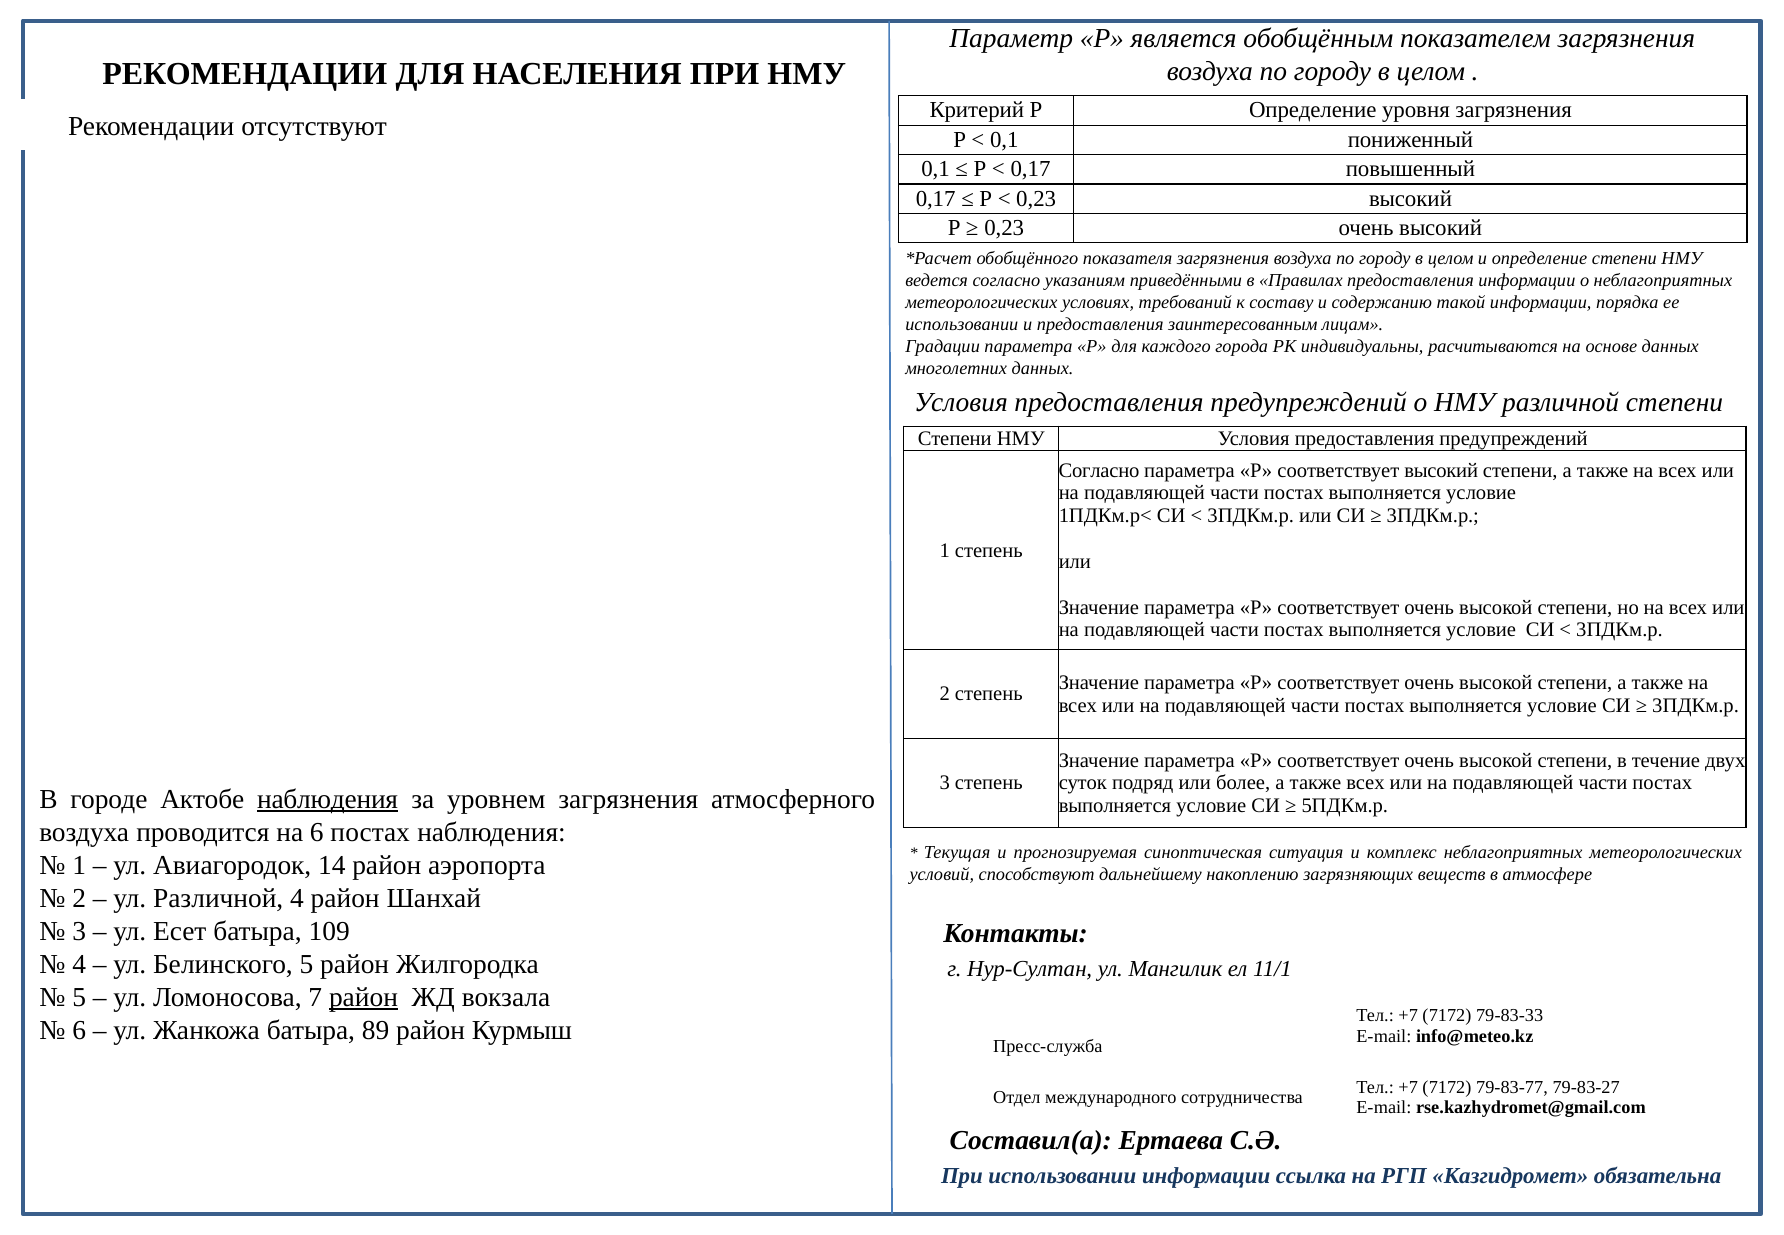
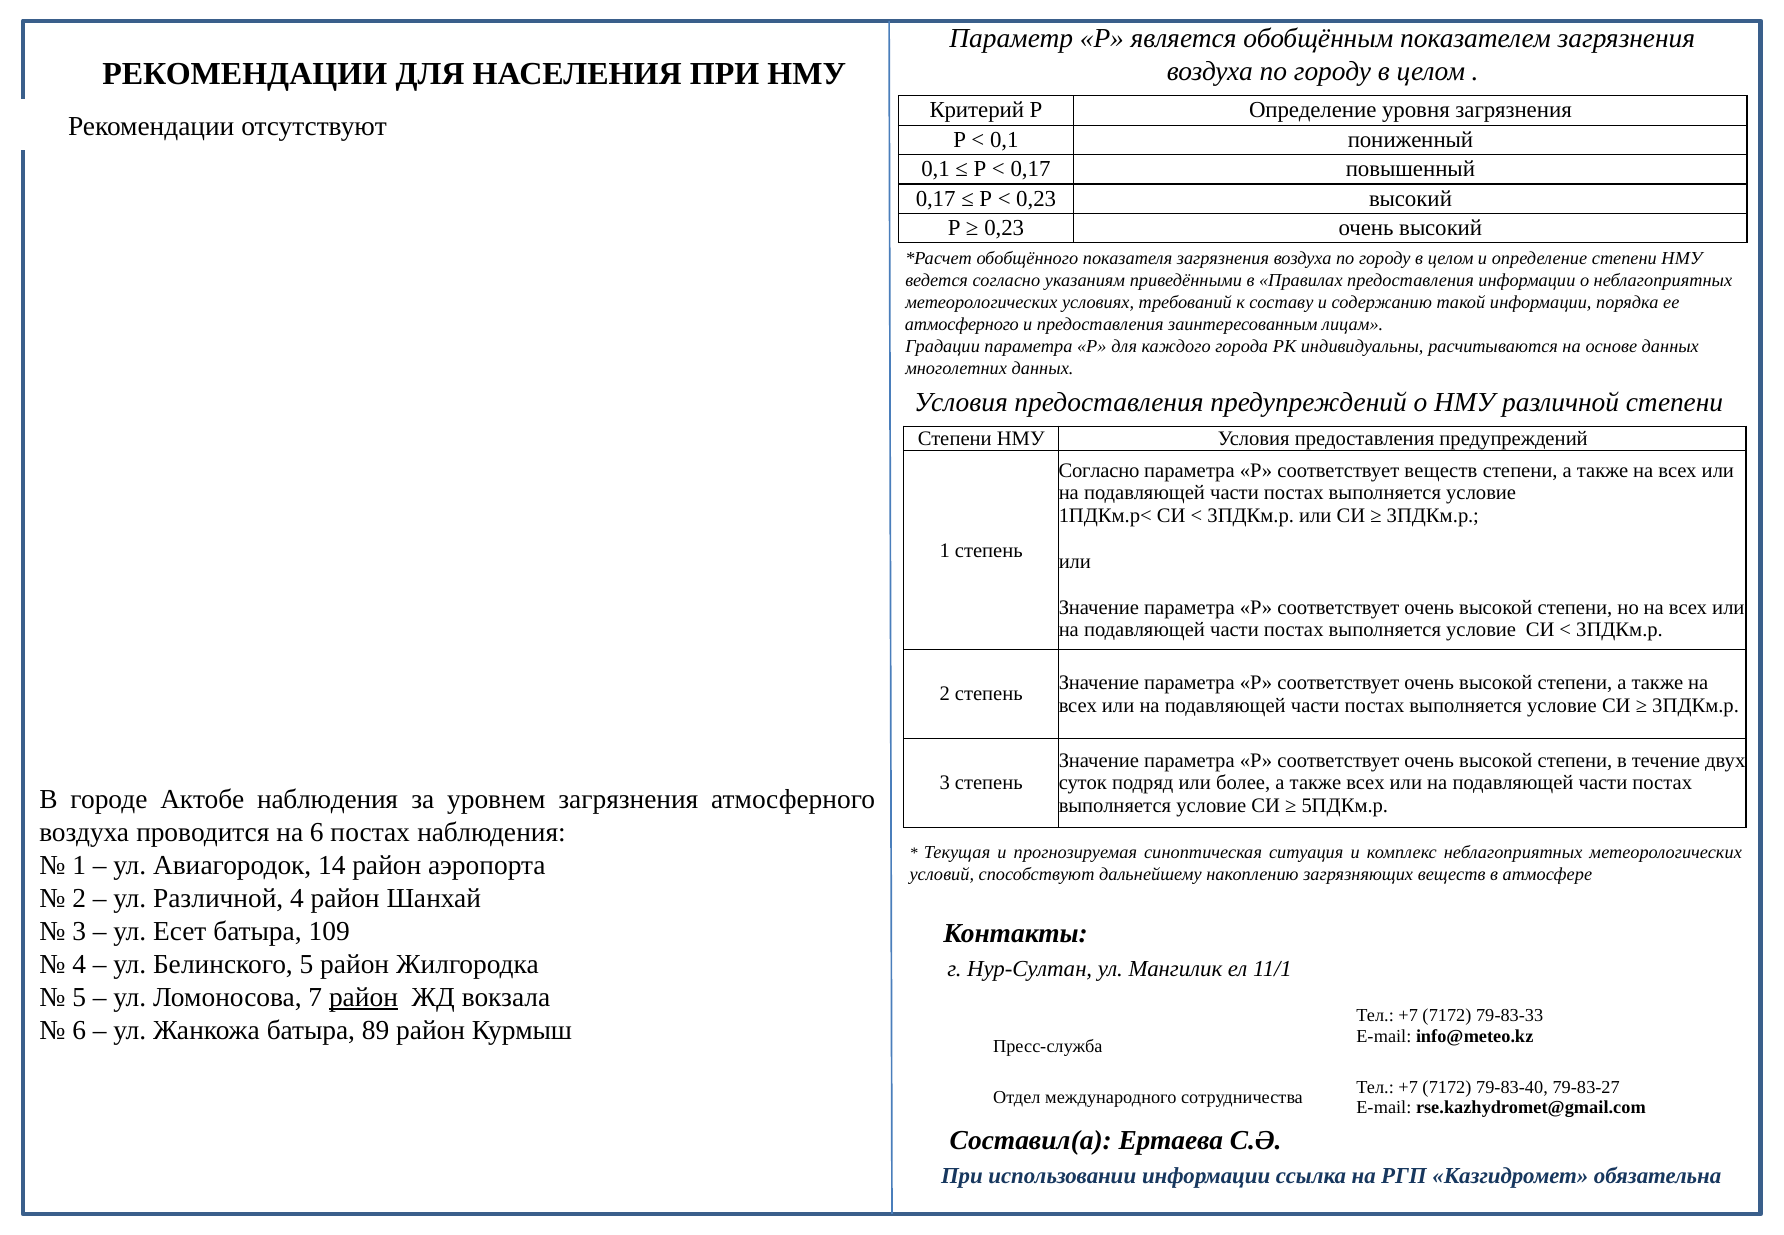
использовании at (962, 325): использовании -> атмосферного
соответствует высокий: высокий -> веществ
наблюдения at (328, 800) underline: present -> none
79-83-77: 79-83-77 -> 79-83-40
